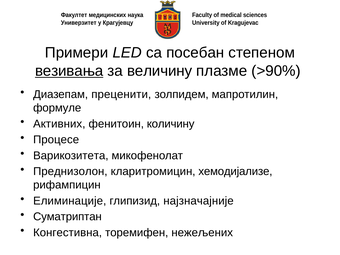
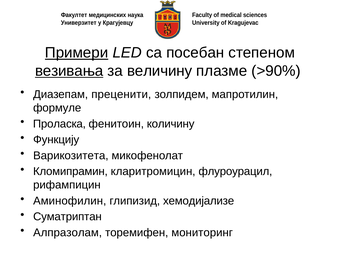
Примери underline: none -> present
Активних: Активних -> Проласка
Процесе: Процесе -> Функцију
Преднизолон: Преднизолон -> Кломипрамин
хемодијализе: хемодијализе -> флуроурацил
Елиминације: Елиминације -> Аминофилин
најзначајније: најзначајније -> хемодијализе
Конгестивна: Конгестивна -> Алпразолам
нежељених: нежељених -> мониторинг
